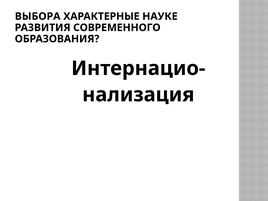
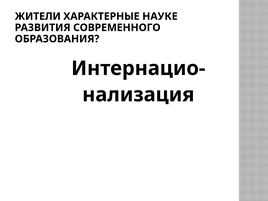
ВЫБОРА: ВЫБОРА -> ЖИТЕЛИ
